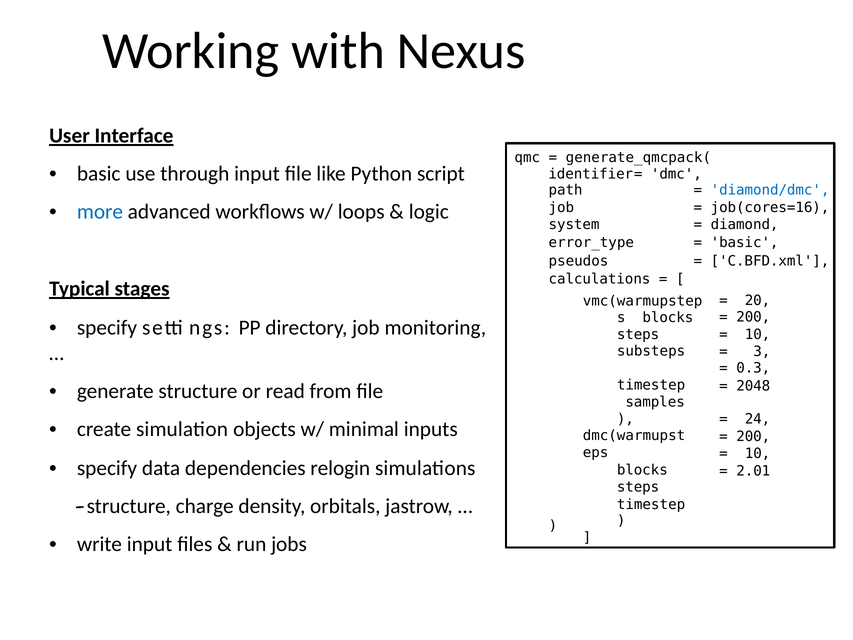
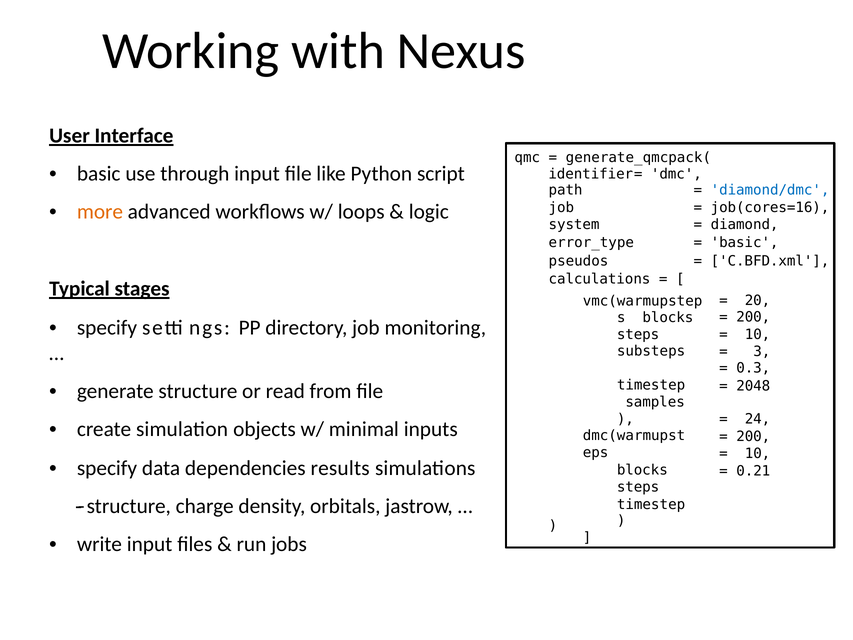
more colour: blue -> orange
relogin: relogin -> results
2.01: 2.01 -> 0.21
